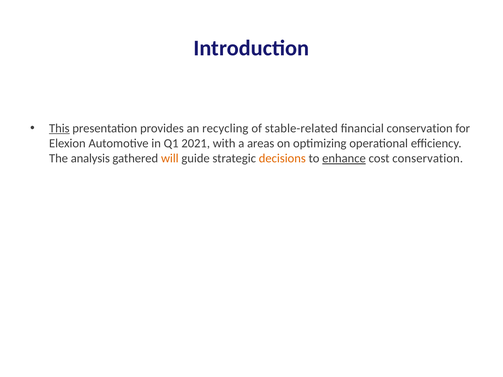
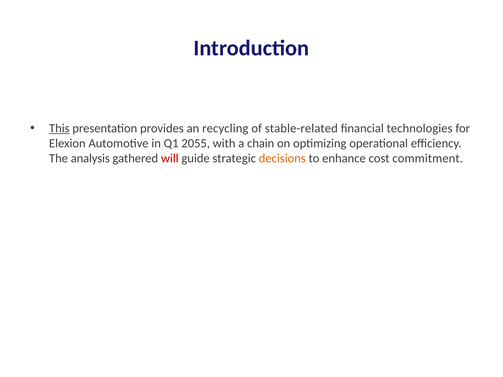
financial conservation: conservation -> technologies
2021: 2021 -> 2055
areas: areas -> chain
will colour: orange -> red
enhance underline: present -> none
cost conservation: conservation -> commitment
